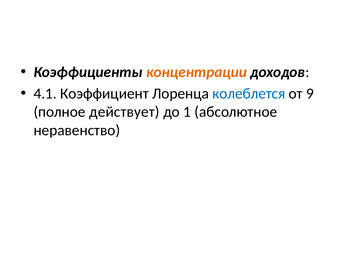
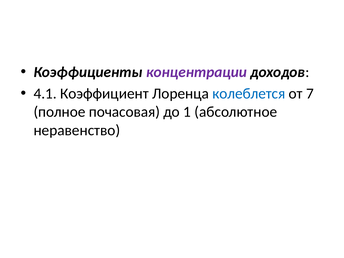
концентрации colour: orange -> purple
9: 9 -> 7
действует: действует -> почасовая
